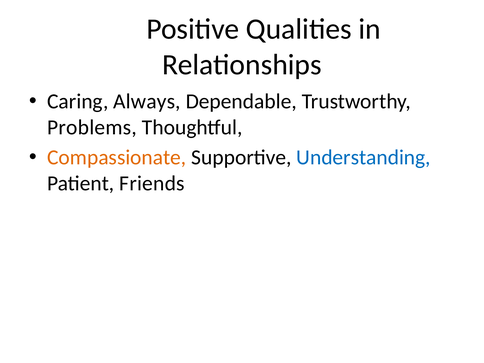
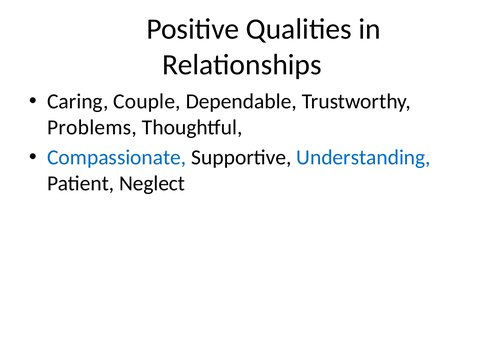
Always: Always -> Couple
Compassionate colour: orange -> blue
Friends: Friends -> Neglect
